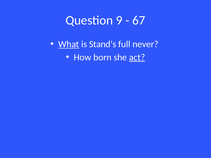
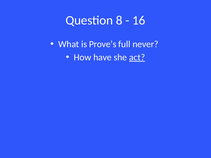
9: 9 -> 8
67: 67 -> 16
What underline: present -> none
Stand’s: Stand’s -> Prove’s
born: born -> have
